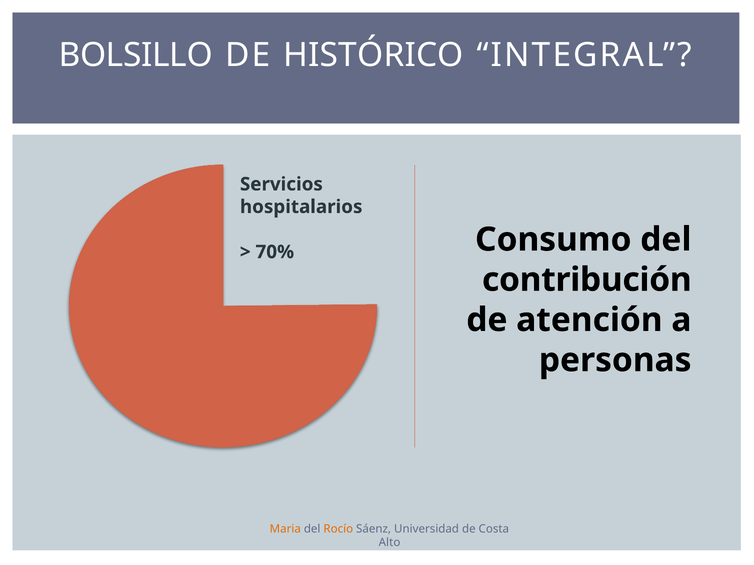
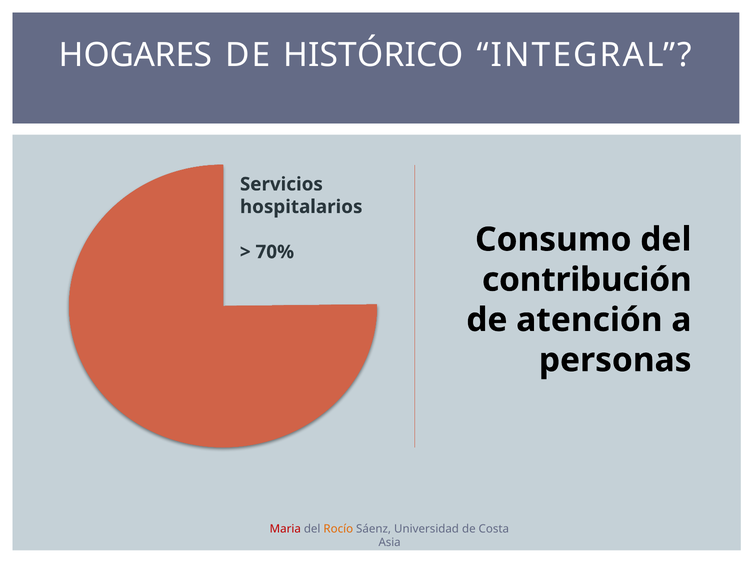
BOLSILLO: BOLSILLO -> HOGARES
Maria colour: orange -> red
Alto: Alto -> Asia
